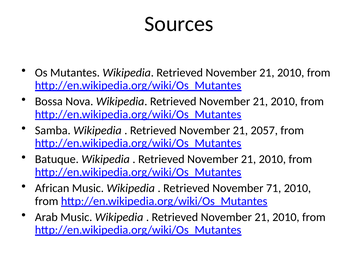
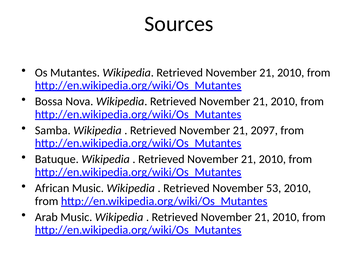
2057: 2057 -> 2097
71: 71 -> 53
